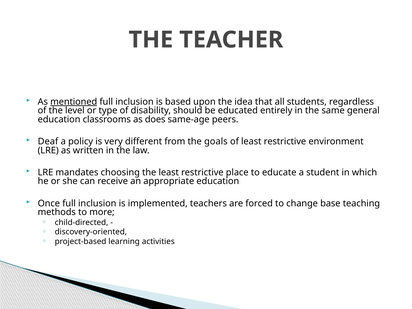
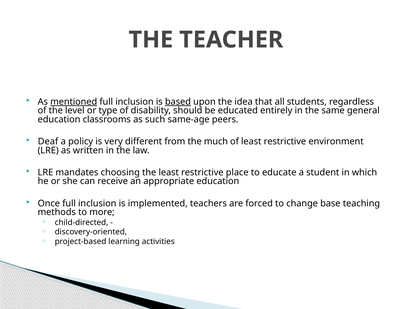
based underline: none -> present
does: does -> such
goals: goals -> much
